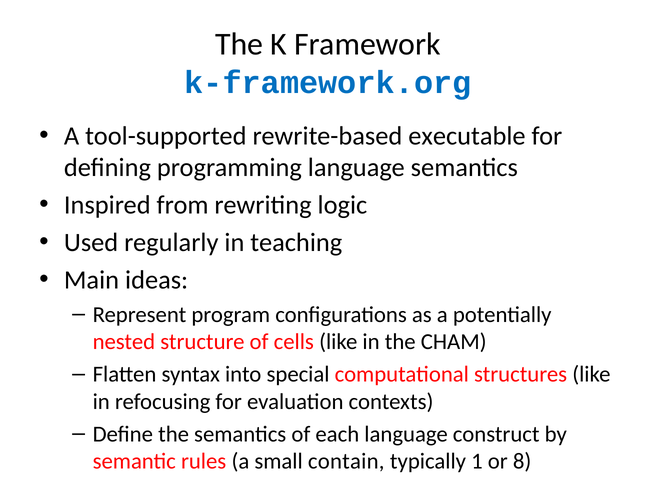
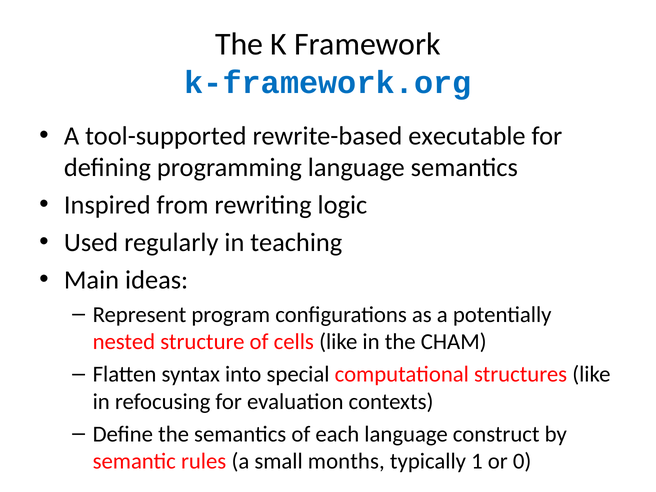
contain: contain -> months
8: 8 -> 0
